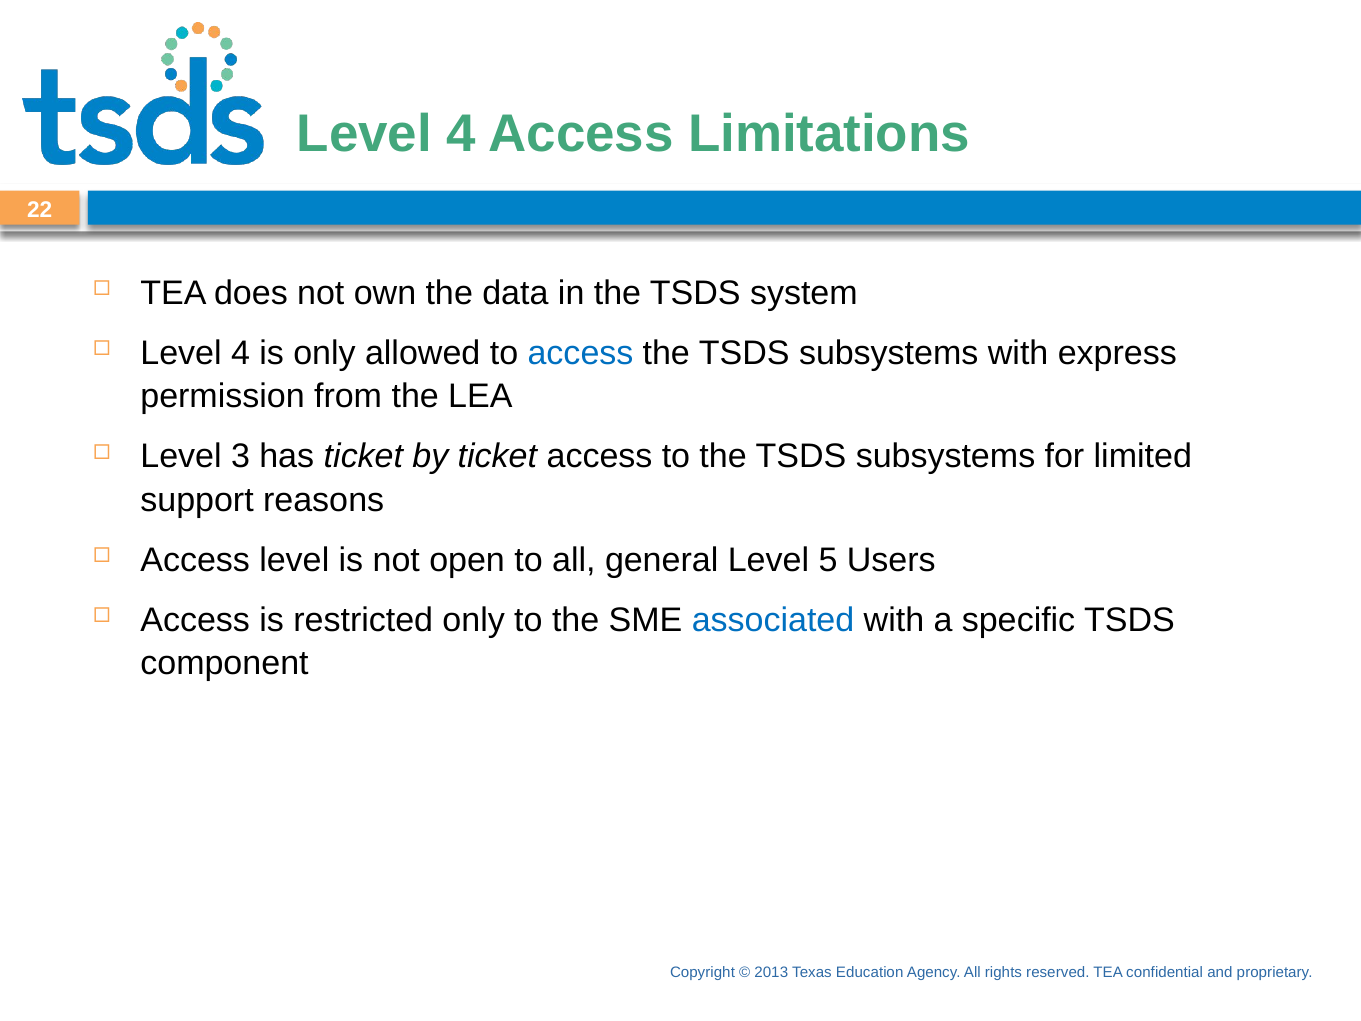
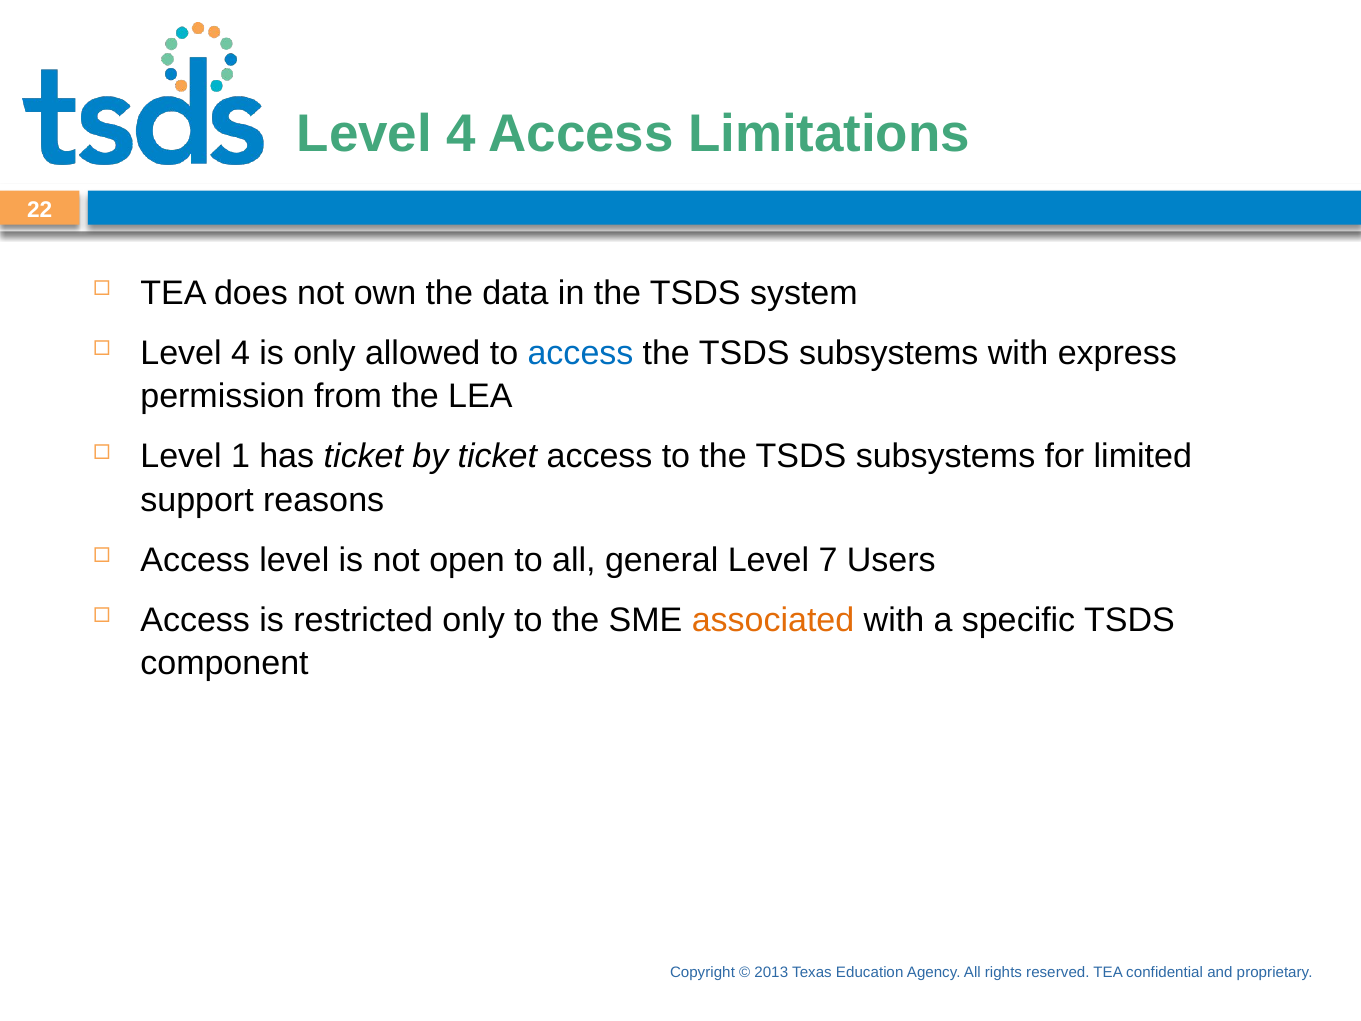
3: 3 -> 1
5: 5 -> 7
associated colour: blue -> orange
